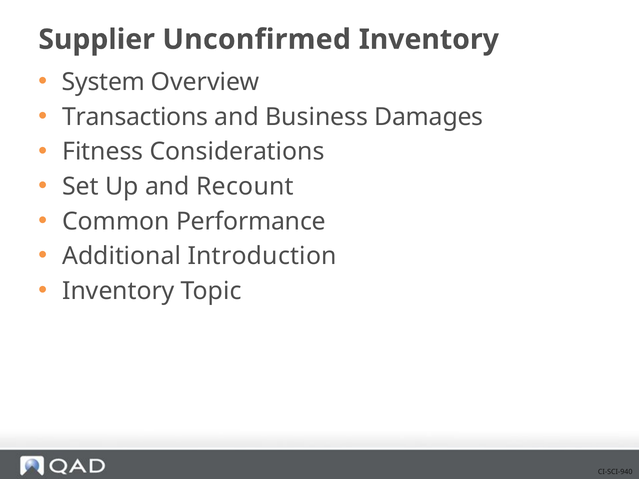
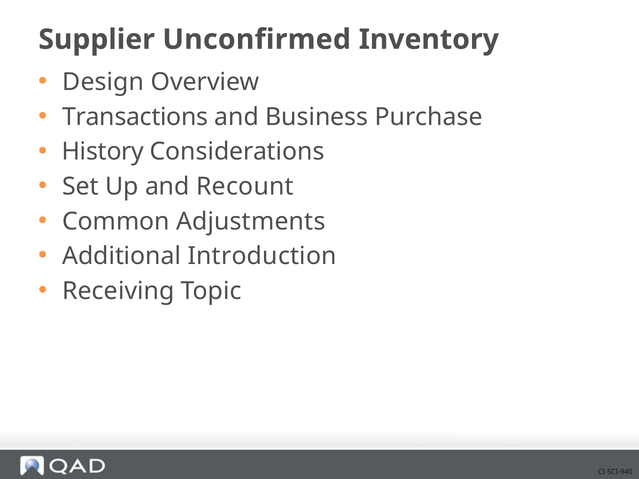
System: System -> Design
Damages: Damages -> Purchase
Fitness: Fitness -> History
Performance: Performance -> Adjustments
Inventory at (118, 291): Inventory -> Receiving
